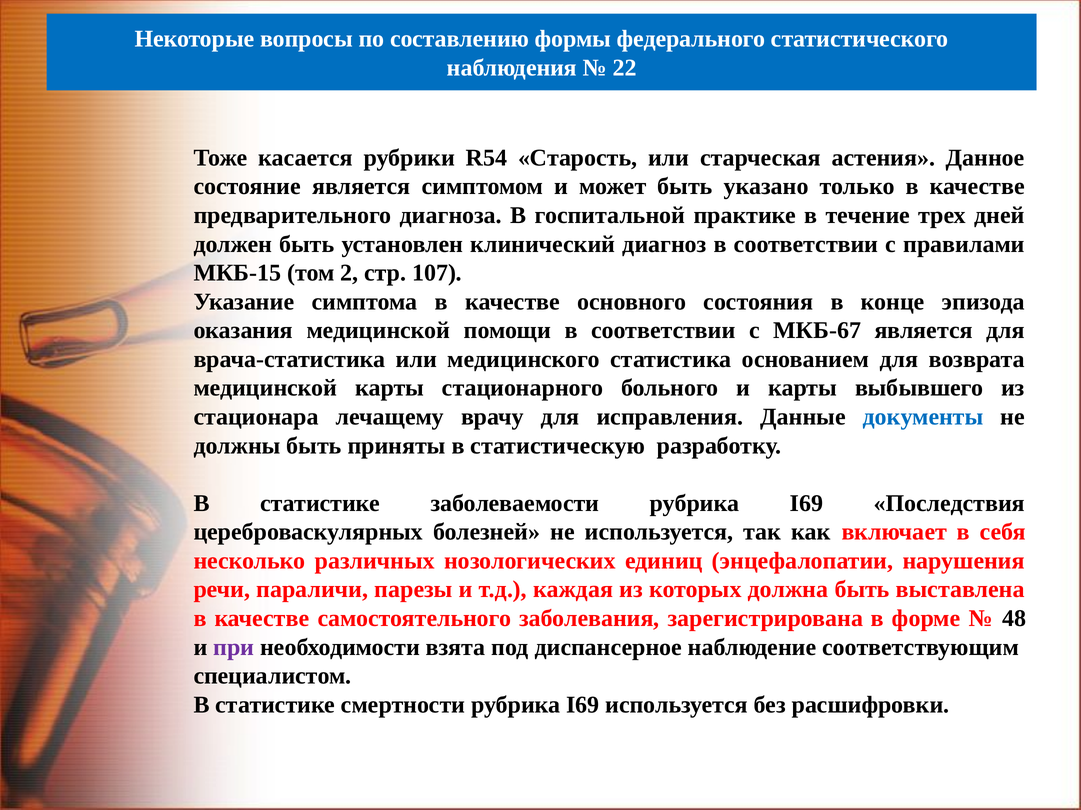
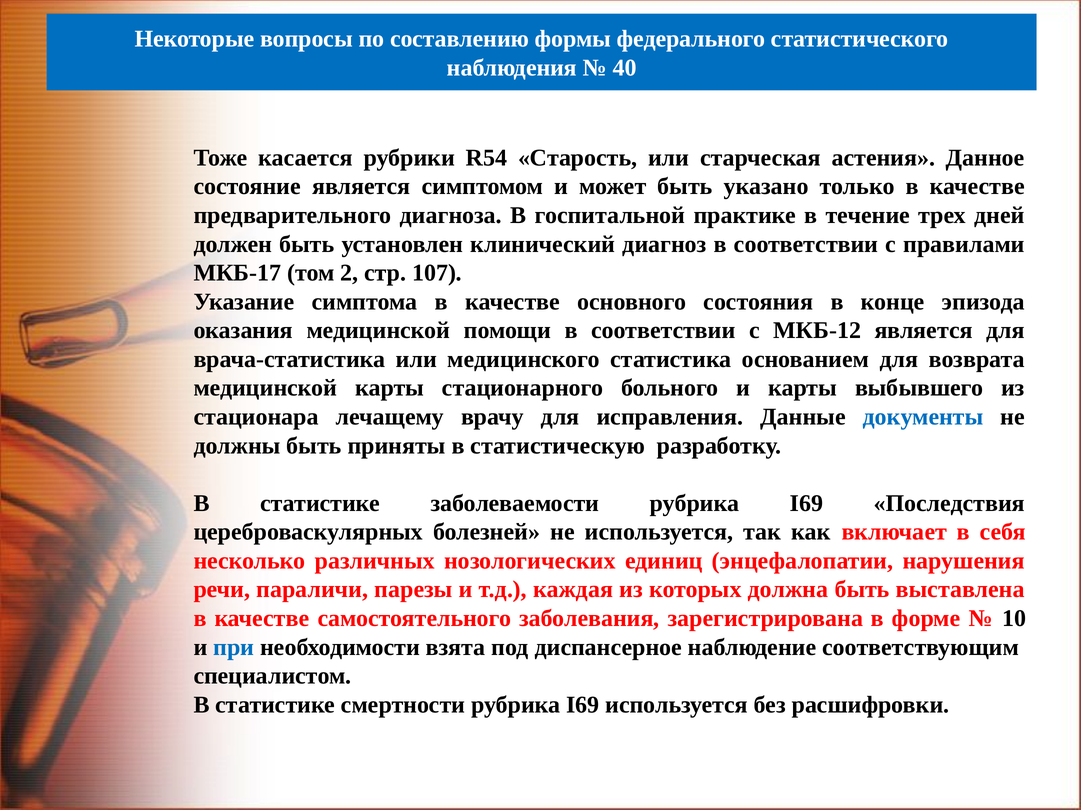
22: 22 -> 40
МКБ-15: МКБ-15 -> МКБ-17
МКБ-67: МКБ-67 -> МКБ-12
48: 48 -> 10
при colour: purple -> blue
